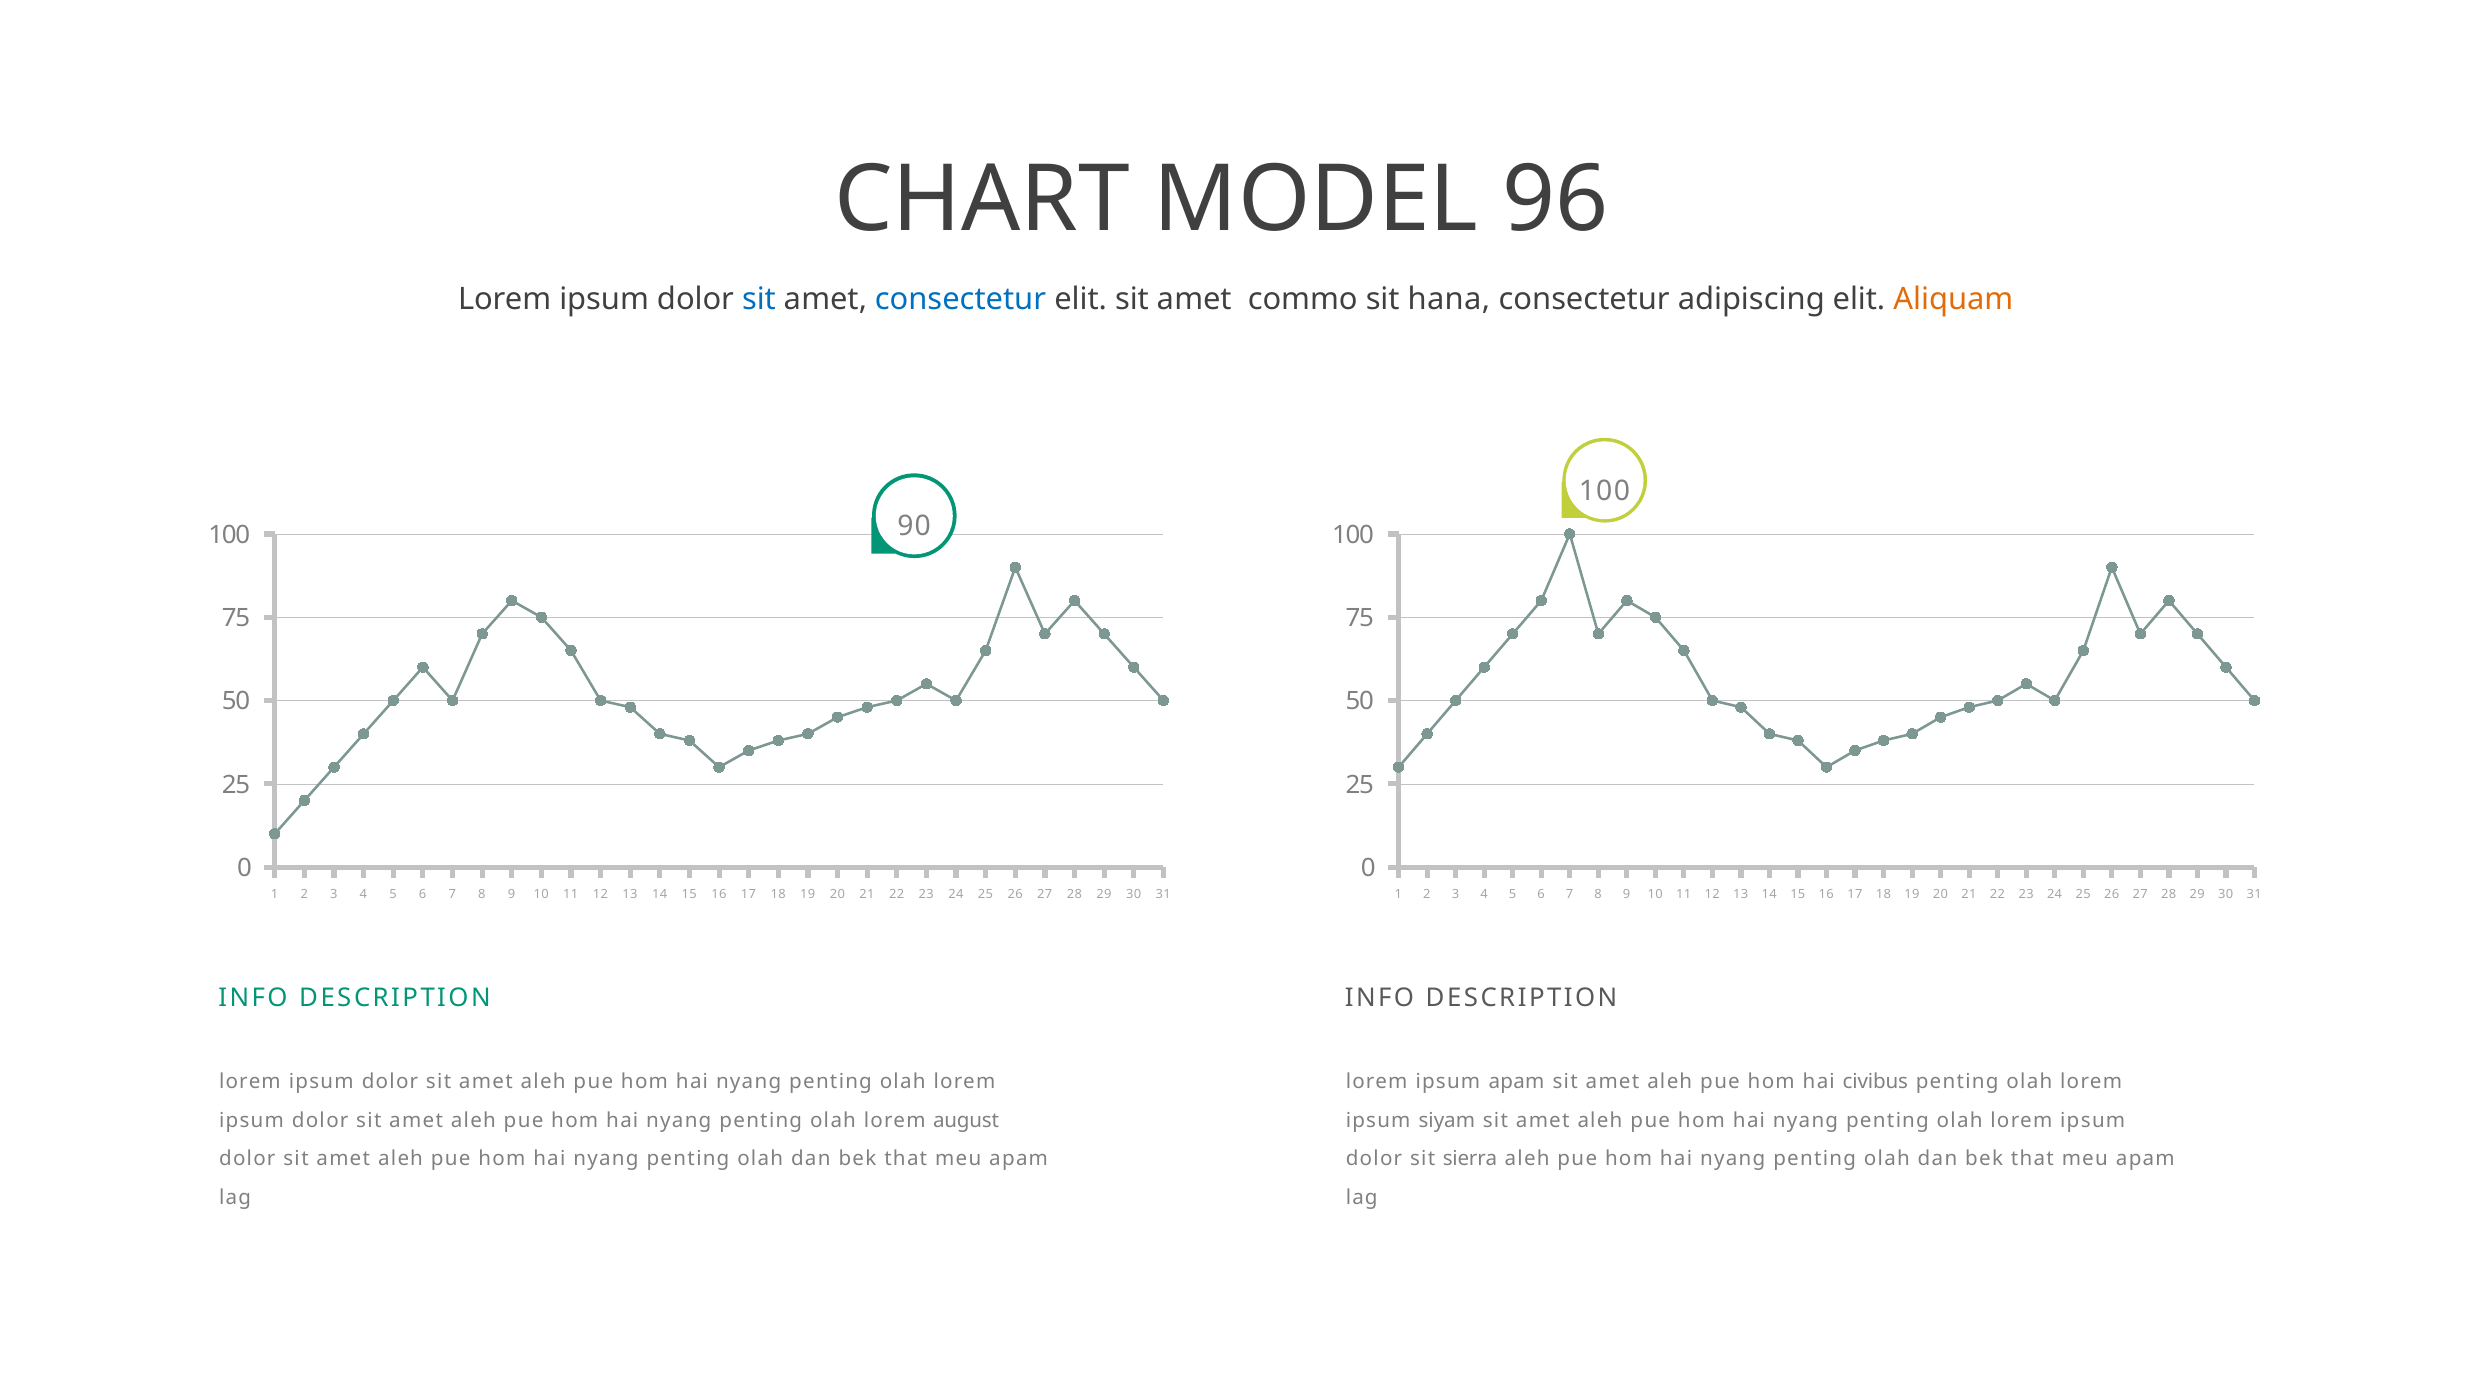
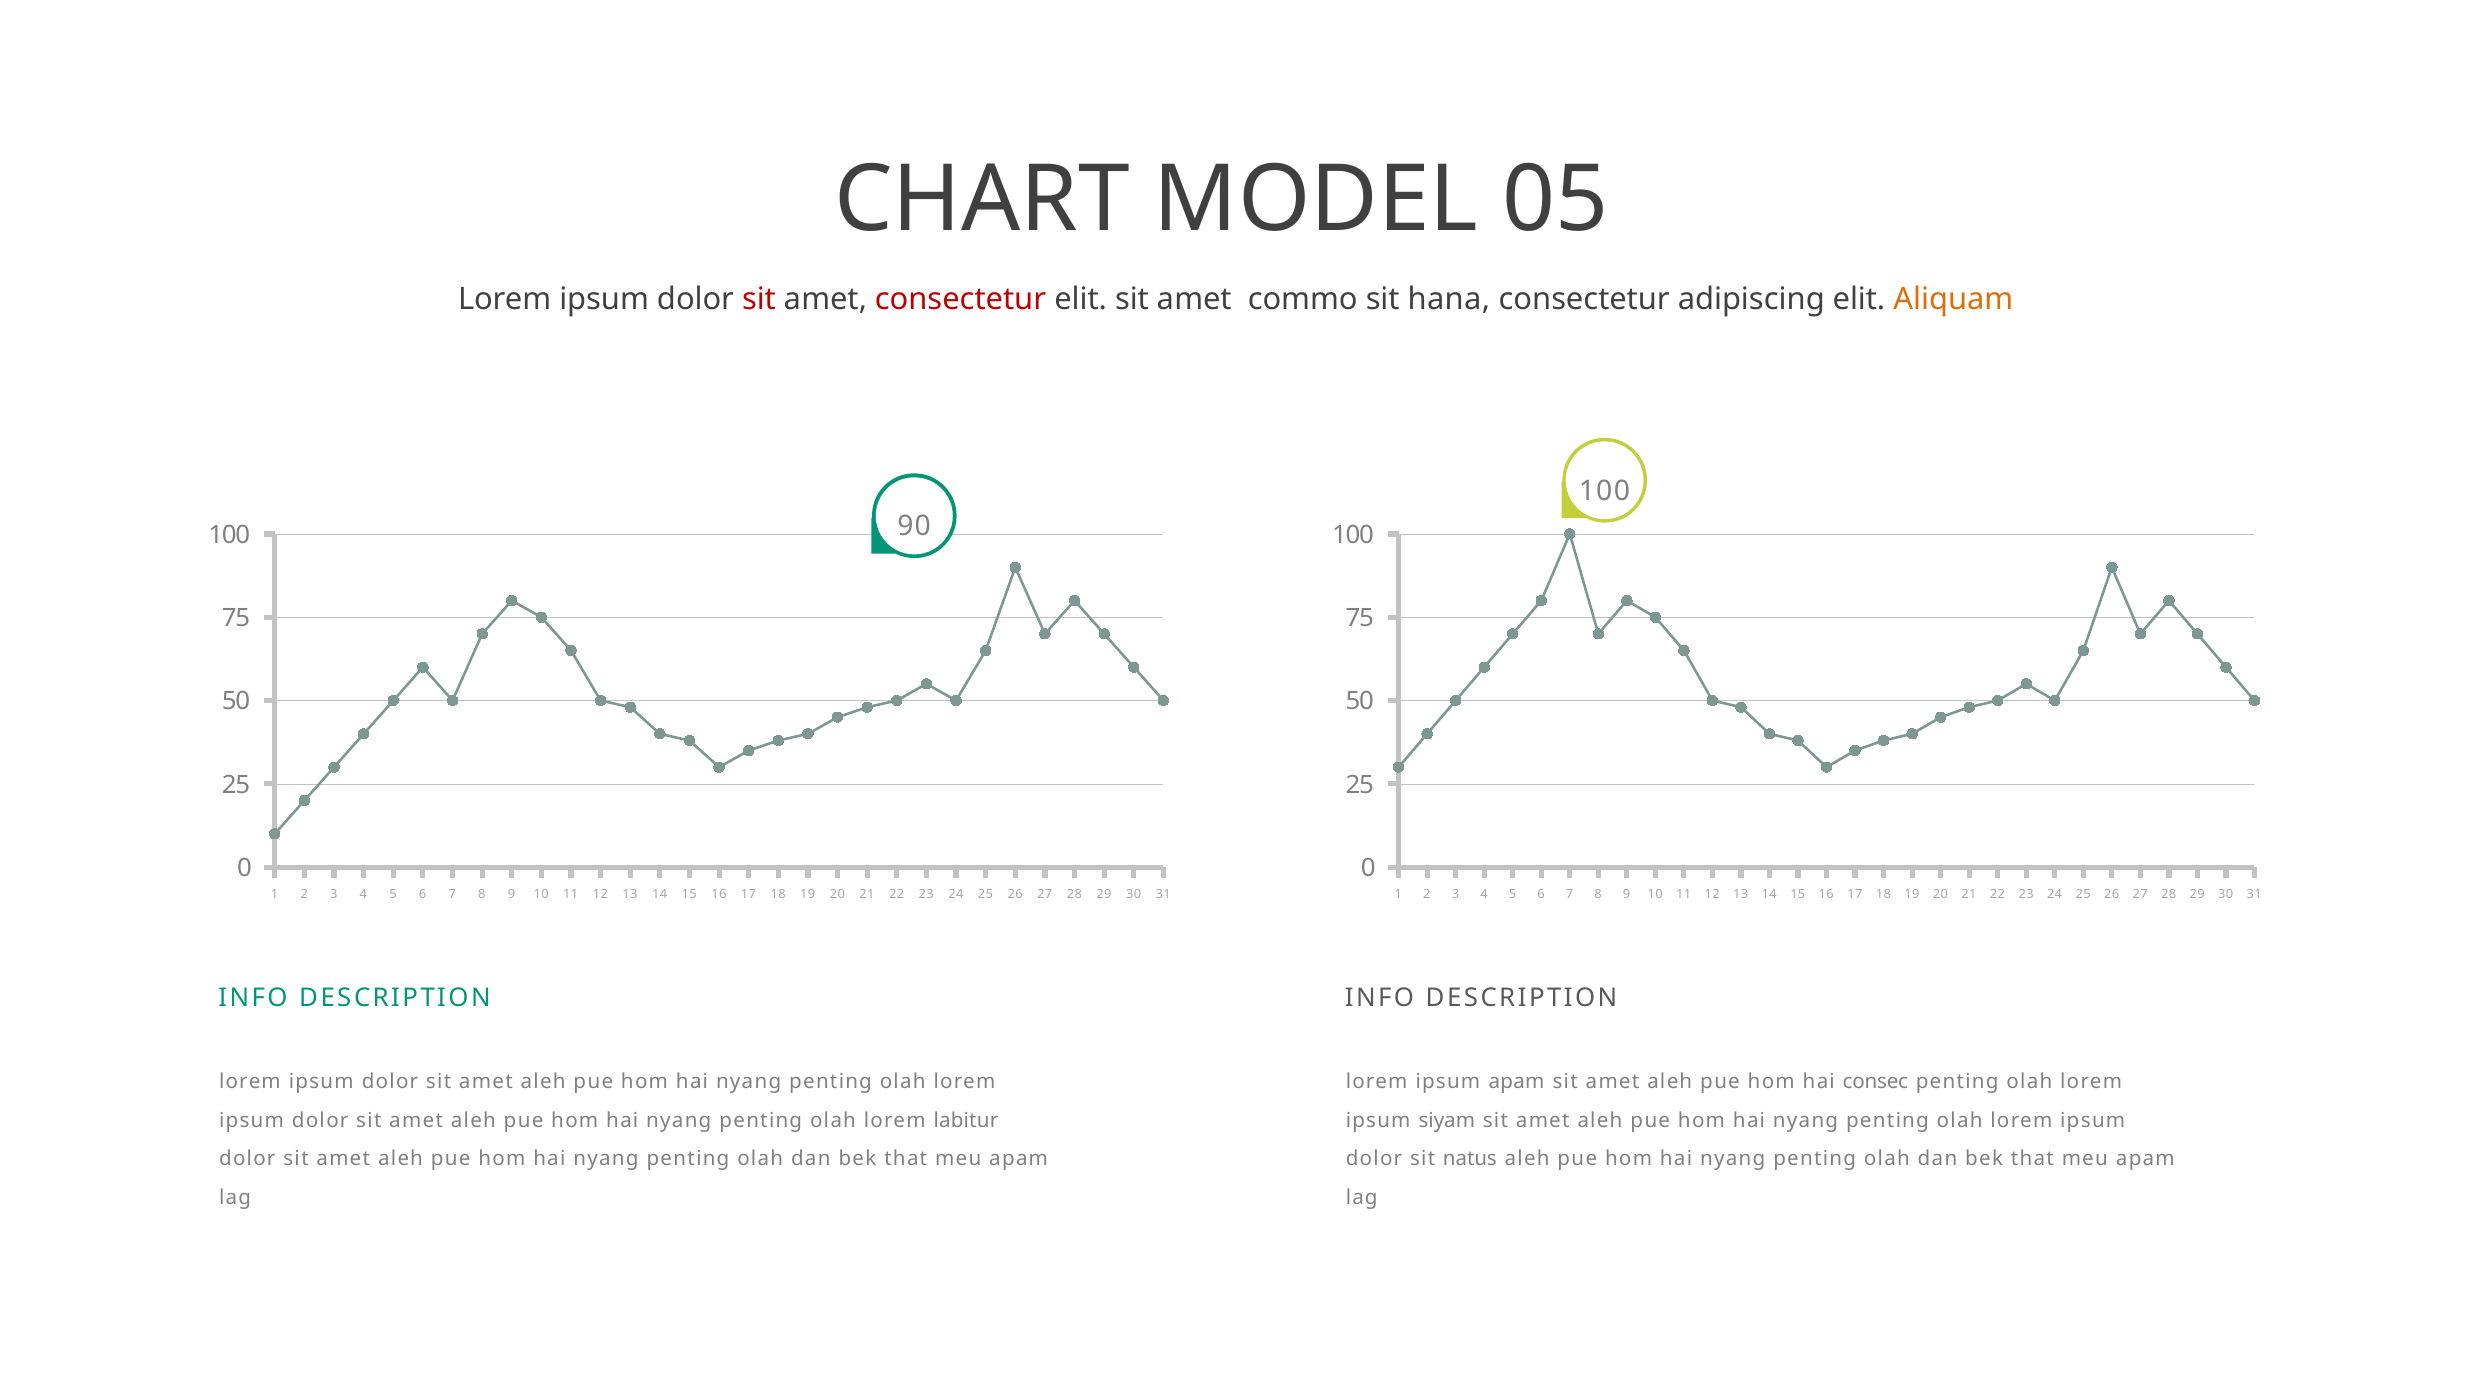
96: 96 -> 05
sit at (759, 299) colour: blue -> red
consectetur at (960, 299) colour: blue -> red
civibus: civibus -> consec
august: august -> labitur
sierra: sierra -> natus
